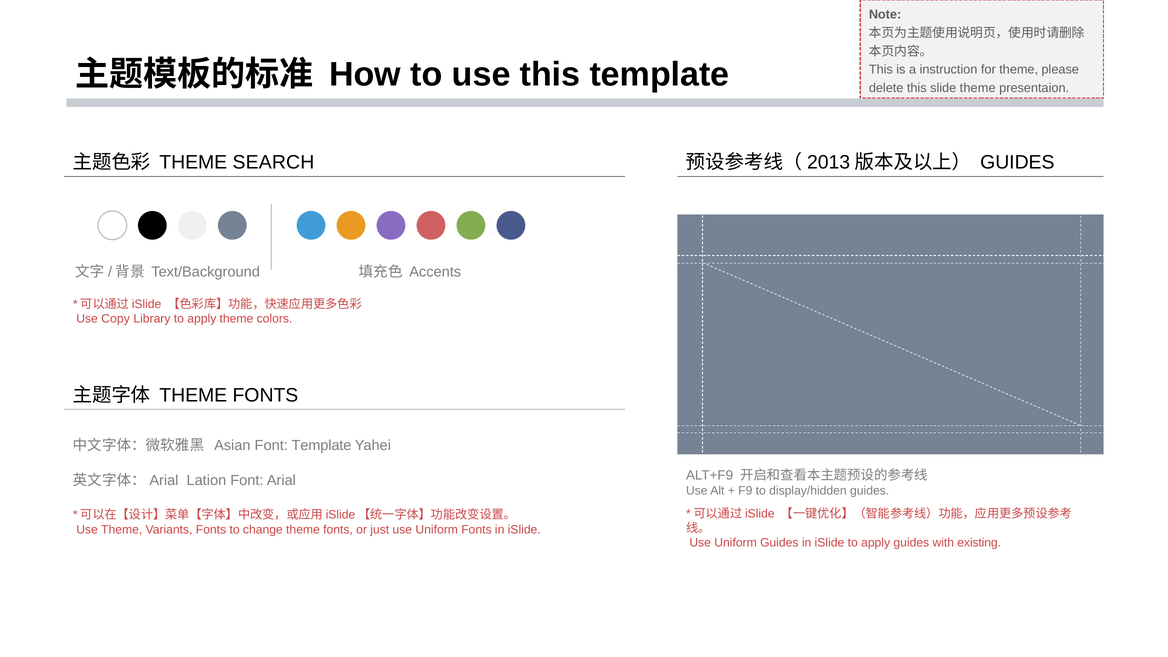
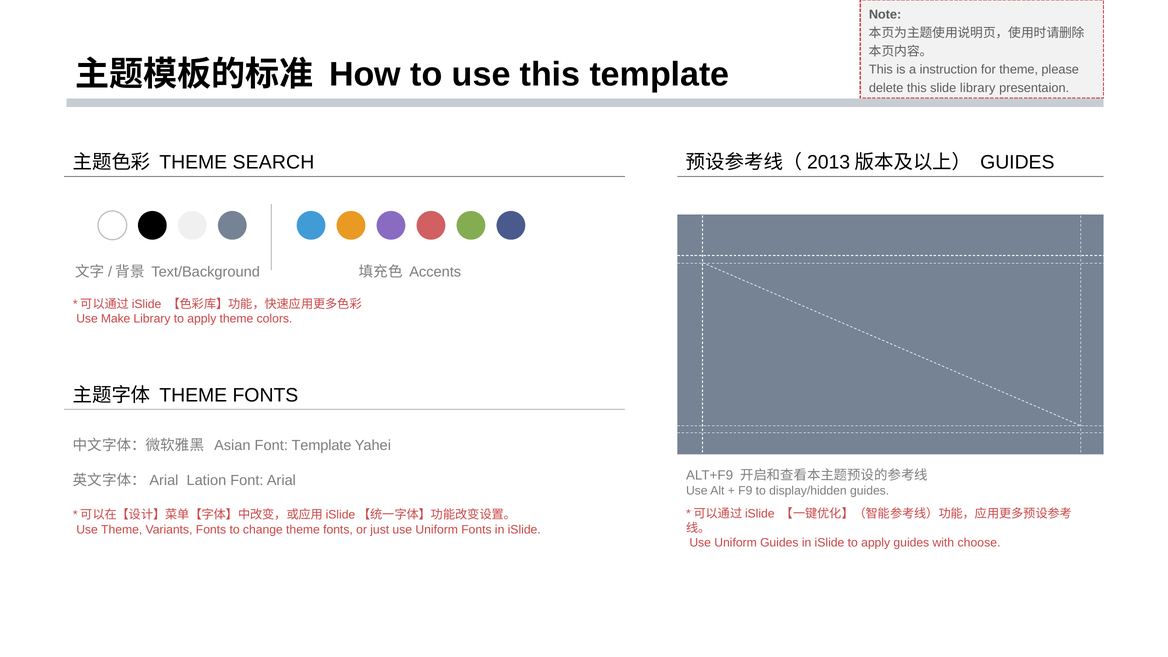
slide theme: theme -> library
Copy: Copy -> Make
existing: existing -> choose
